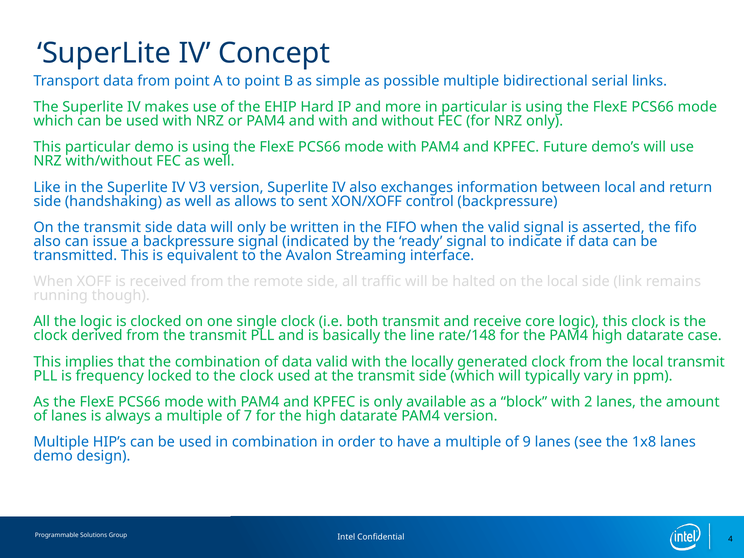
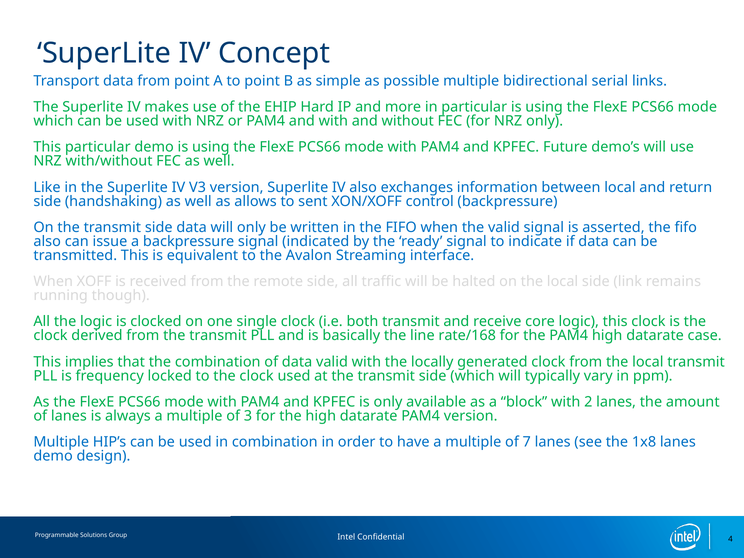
rate/148: rate/148 -> rate/168
7: 7 -> 3
9: 9 -> 7
